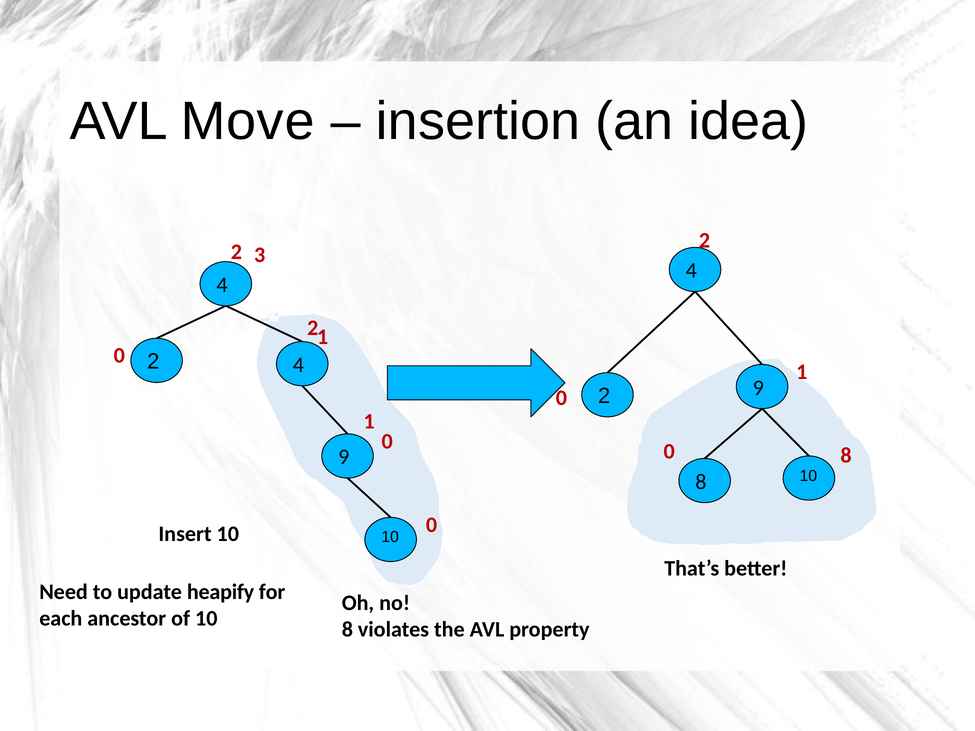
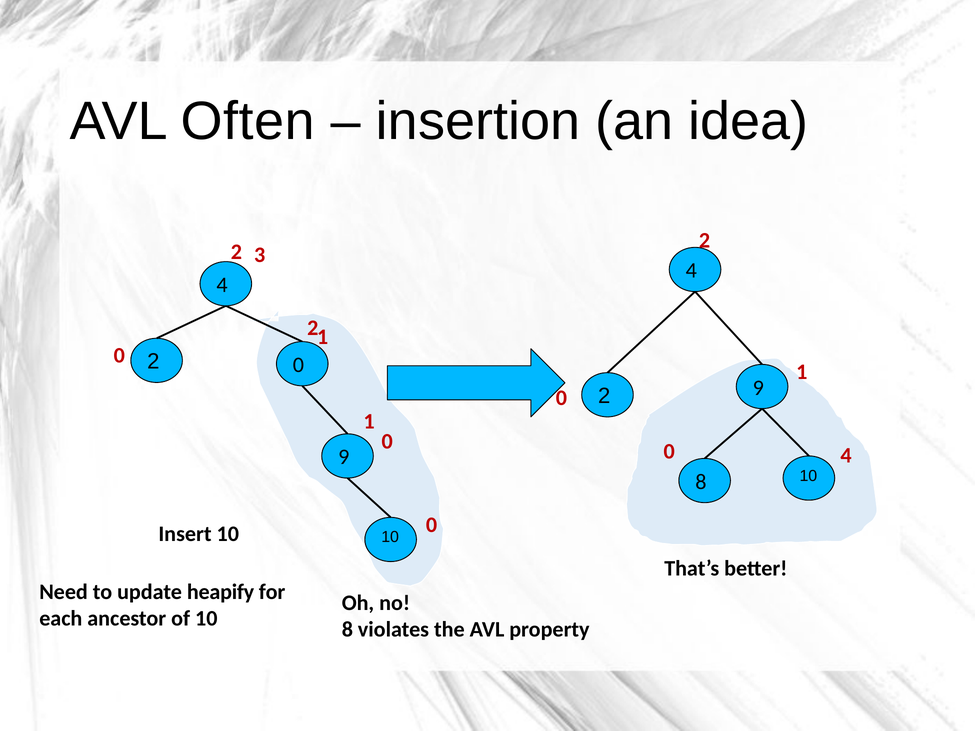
Move: Move -> Often
4 at (298, 365): 4 -> 0
8 at (846, 455): 8 -> 4
